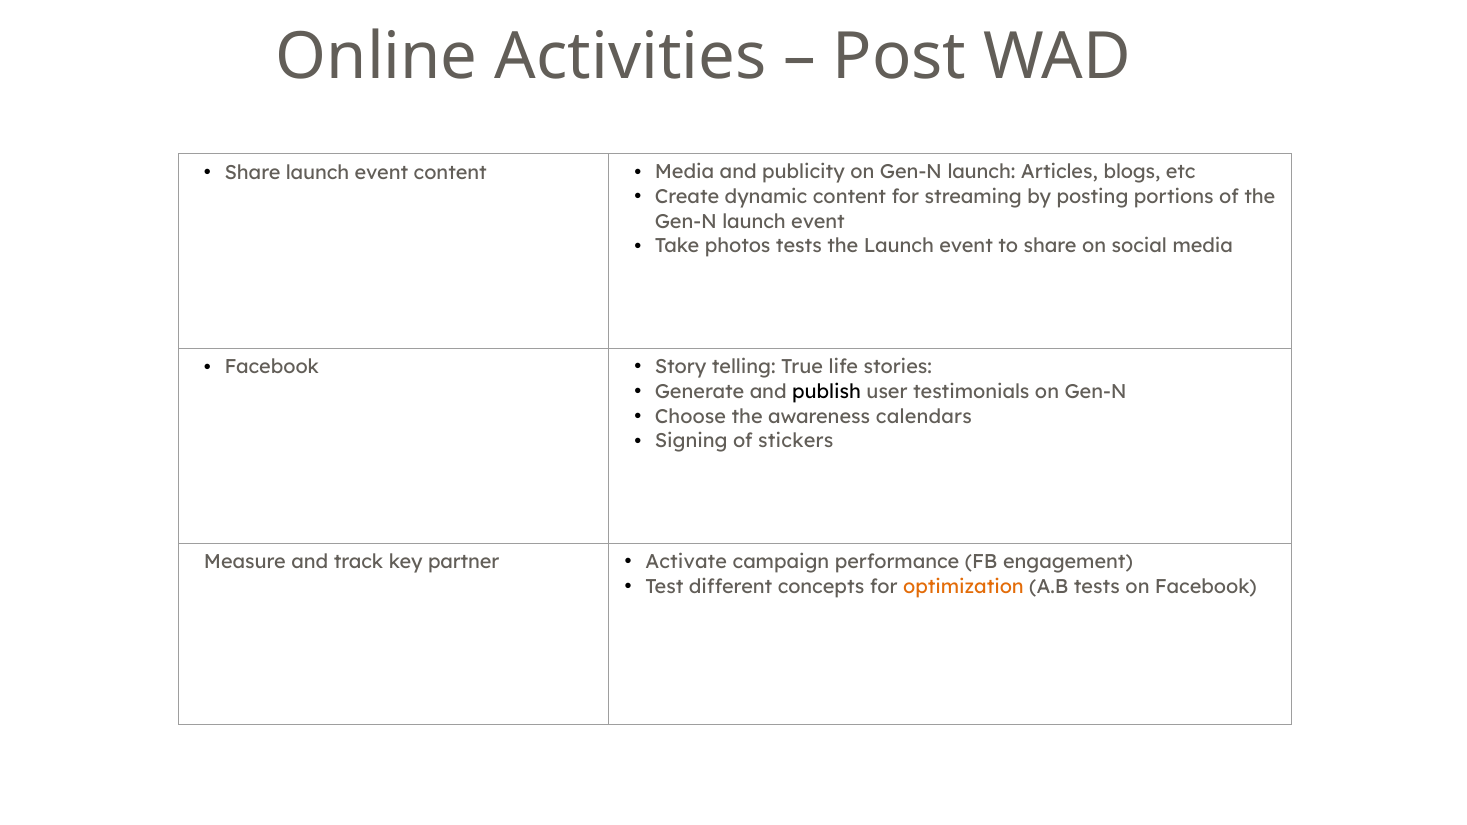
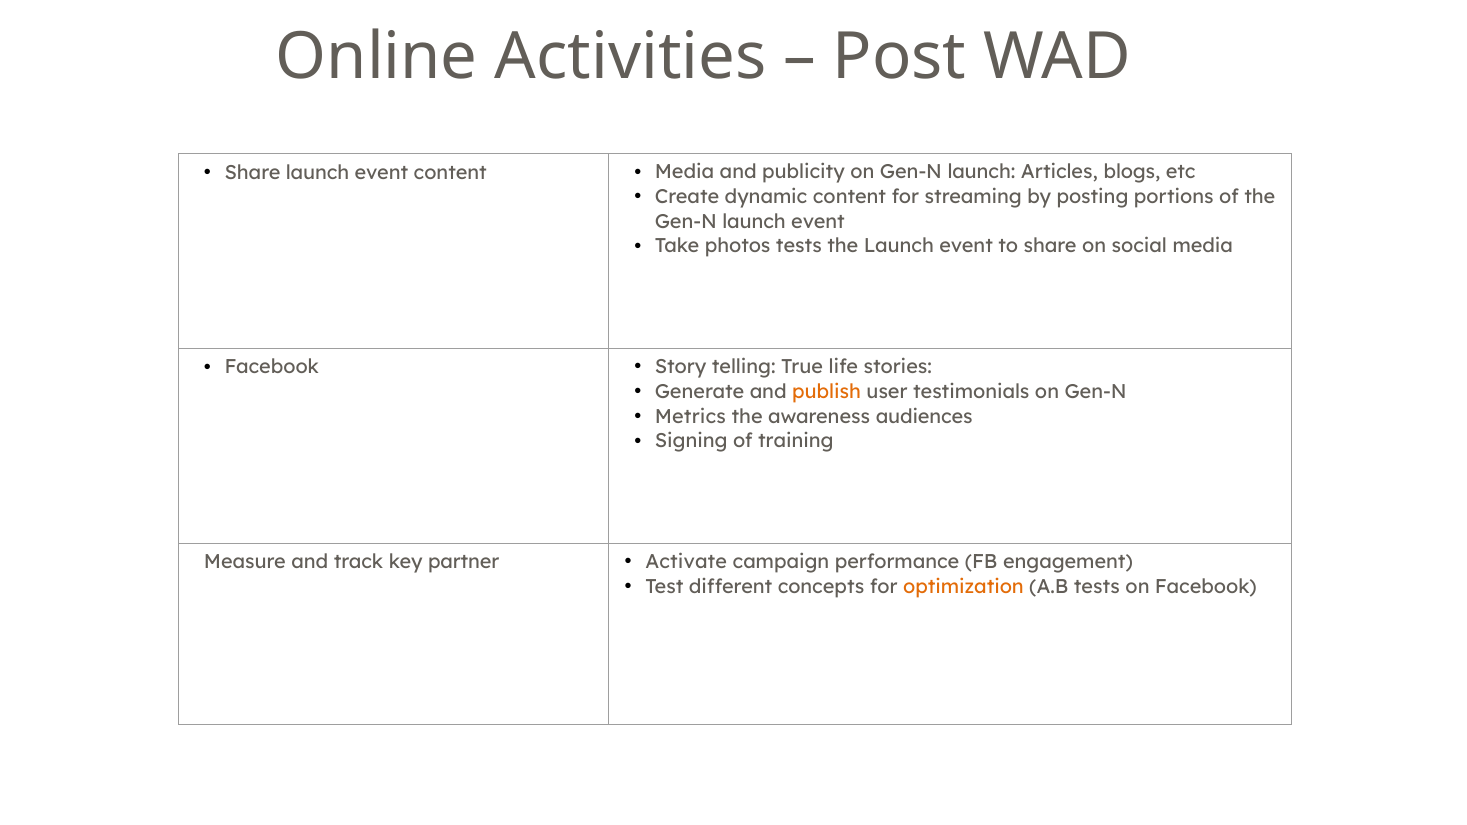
publish colour: black -> orange
Choose: Choose -> Metrics
calendars: calendars -> audiences
stickers: stickers -> training
